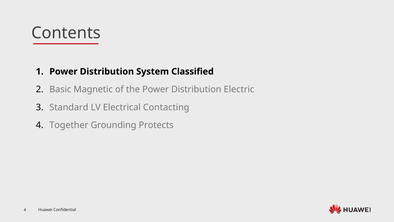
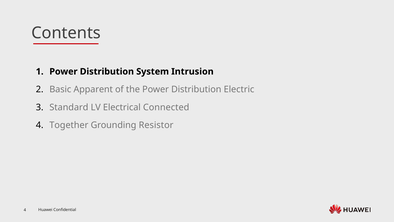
Classified: Classified -> Intrusion
Magnetic: Magnetic -> Apparent
Contacting: Contacting -> Connected
Protects: Protects -> Resistor
